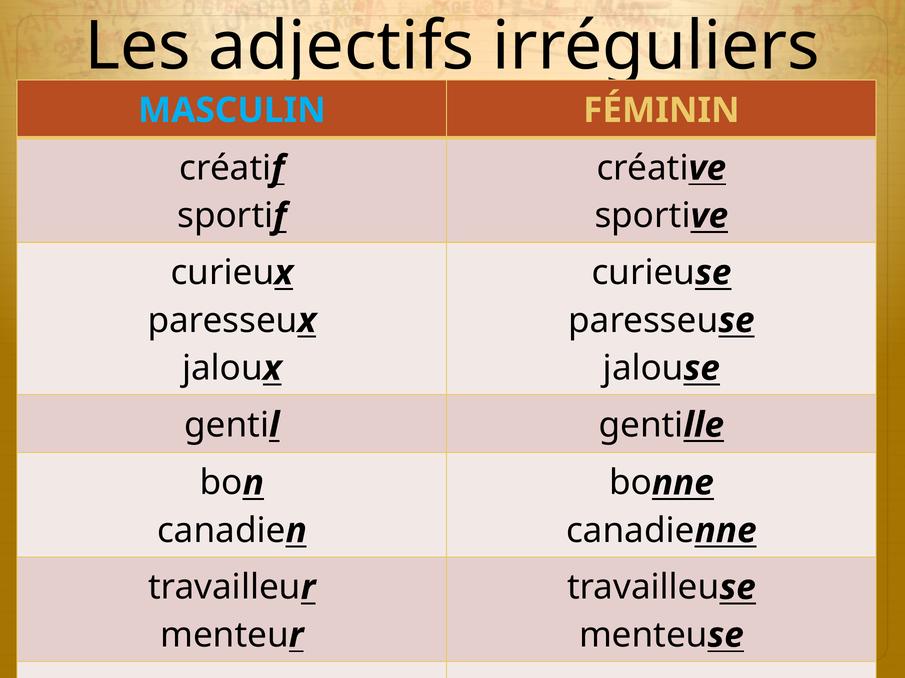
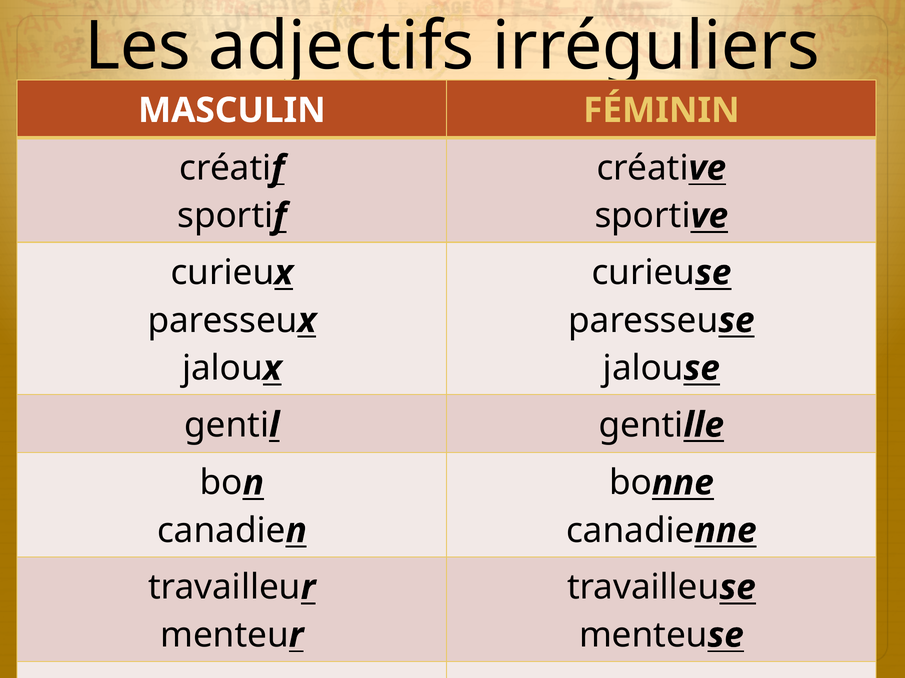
MASCULIN colour: light blue -> white
